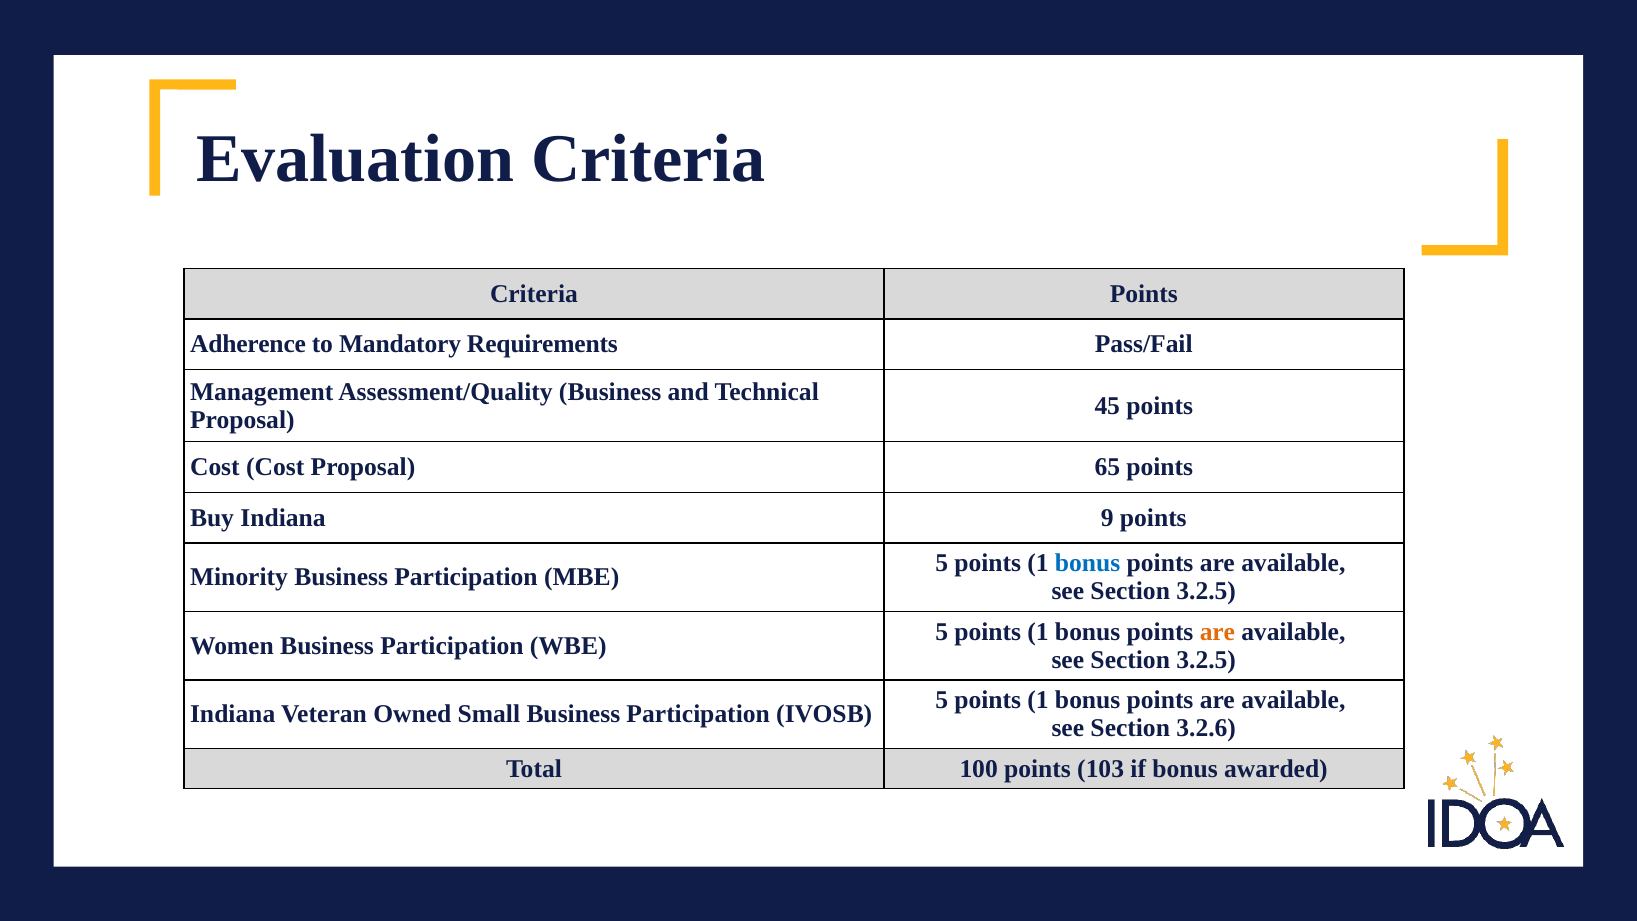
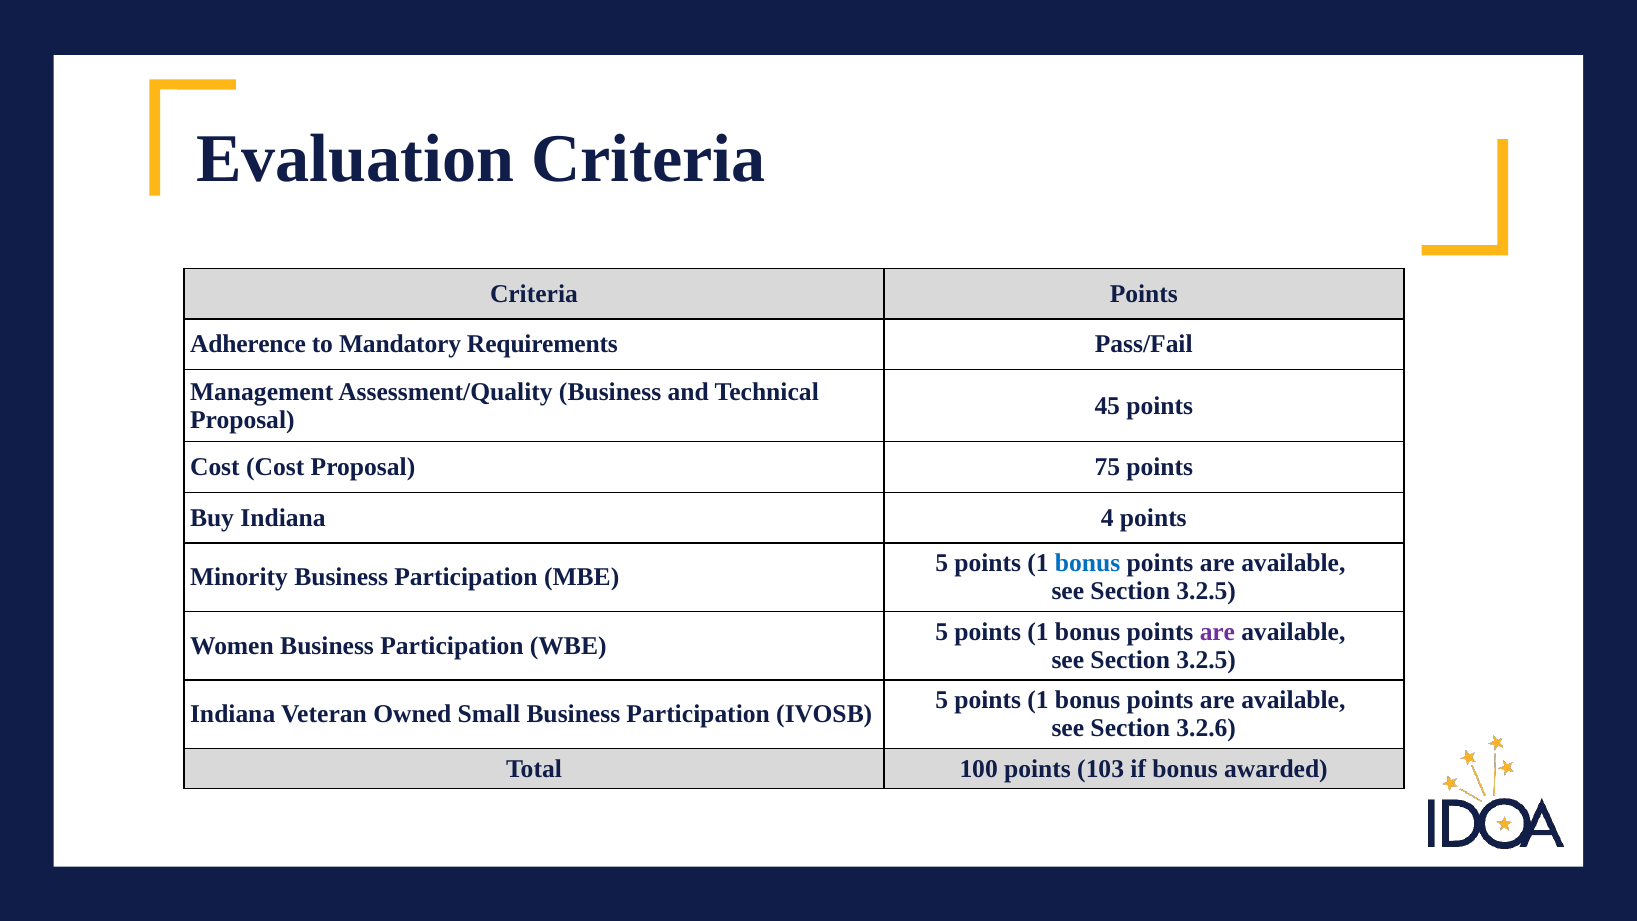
65: 65 -> 75
9: 9 -> 4
are at (1217, 632) colour: orange -> purple
